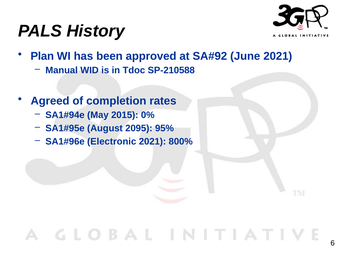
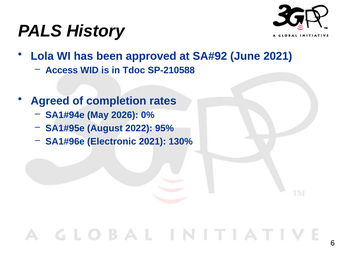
Plan: Plan -> Lola
Manual: Manual -> Access
2015: 2015 -> 2026
2095: 2095 -> 2022
800%: 800% -> 130%
